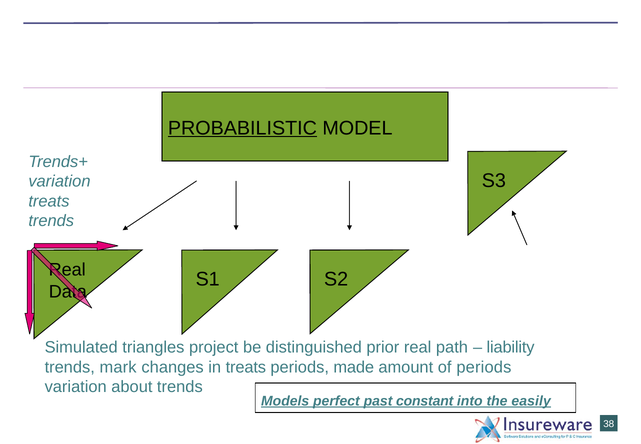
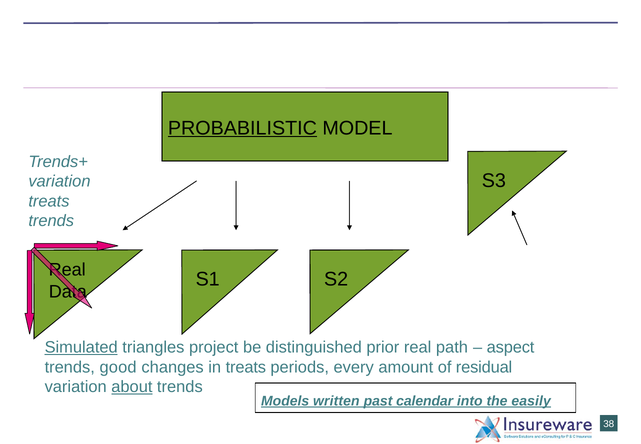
Simulated underline: none -> present
liability: liability -> aspect
mark: mark -> good
made: made -> every
of periods: periods -> residual
about underline: none -> present
perfect: perfect -> written
constant: constant -> calendar
